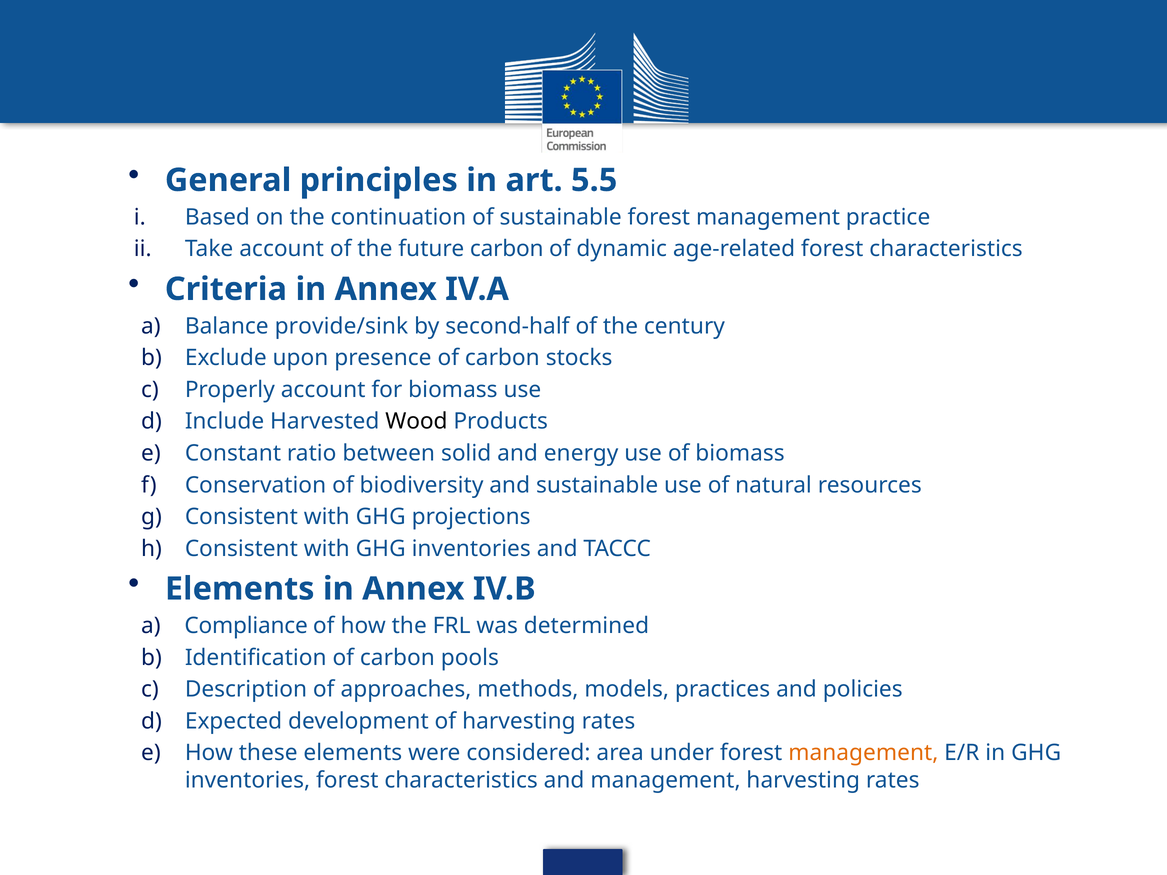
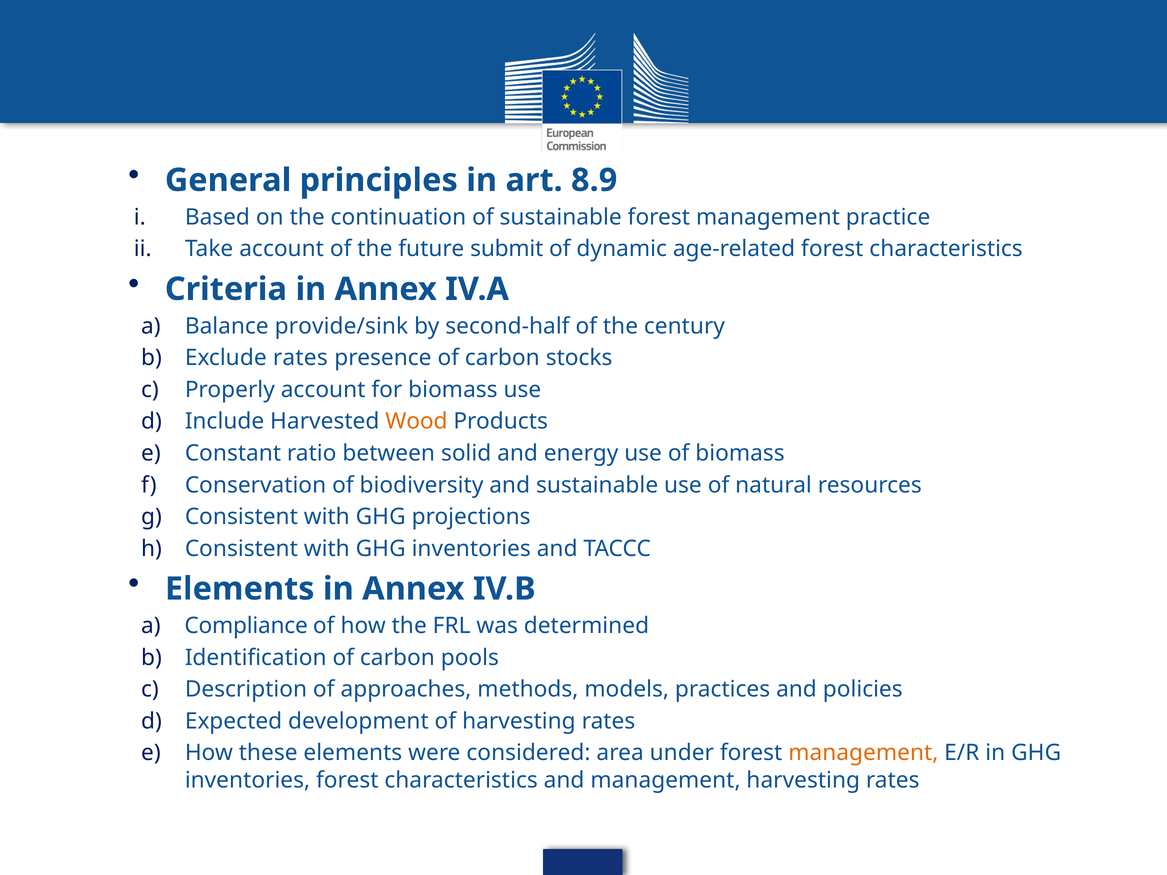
5.5: 5.5 -> 8.9
future carbon: carbon -> submit
Exclude upon: upon -> rates
Wood colour: black -> orange
